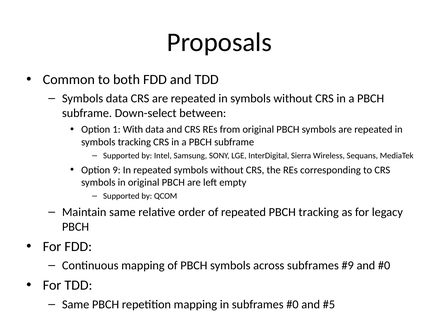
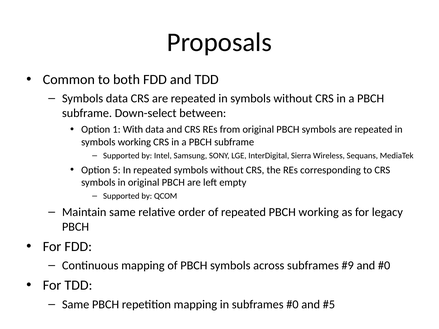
symbols tracking: tracking -> working
9: 9 -> 5
PBCH tracking: tracking -> working
